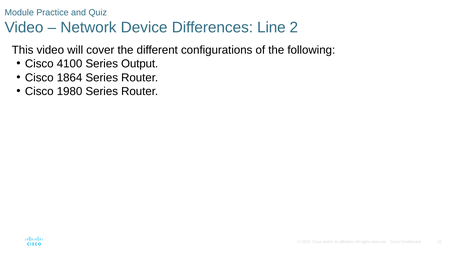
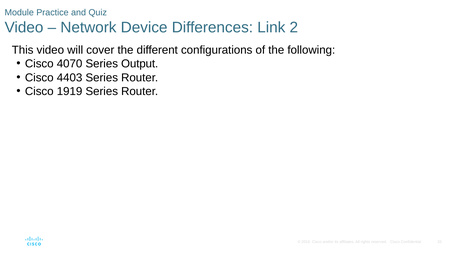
Line: Line -> Link
4100: 4100 -> 4070
1864: 1864 -> 4403
1980: 1980 -> 1919
